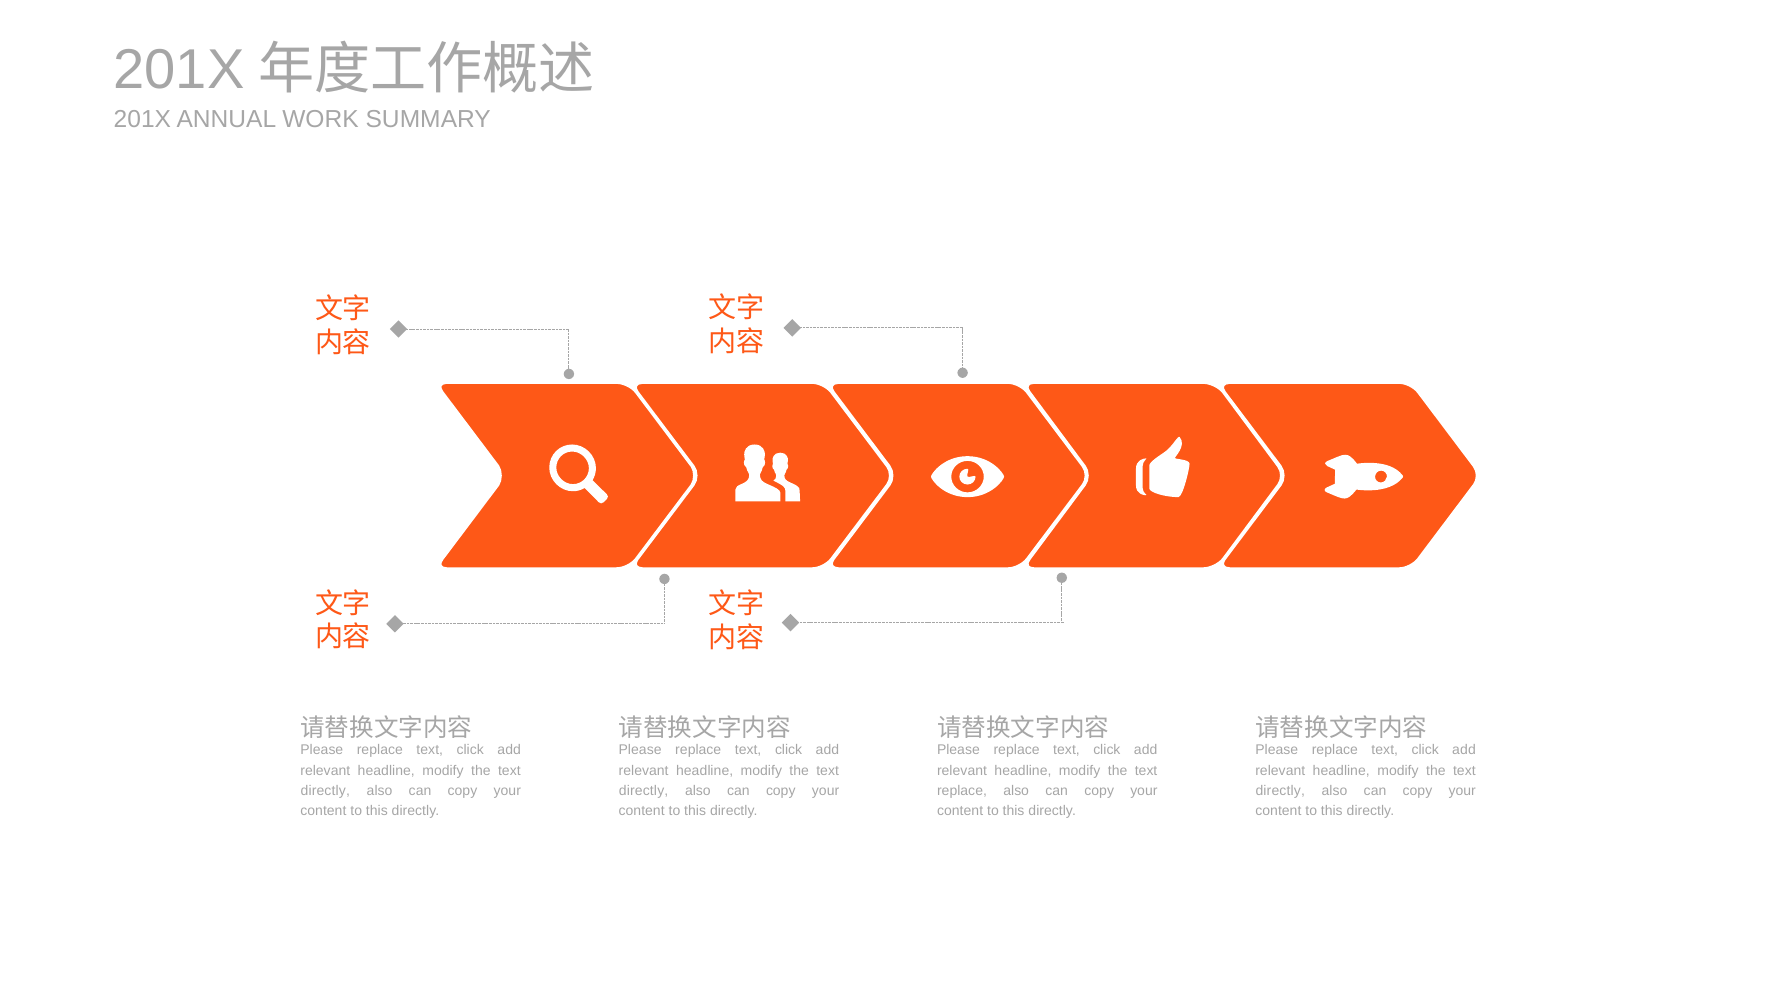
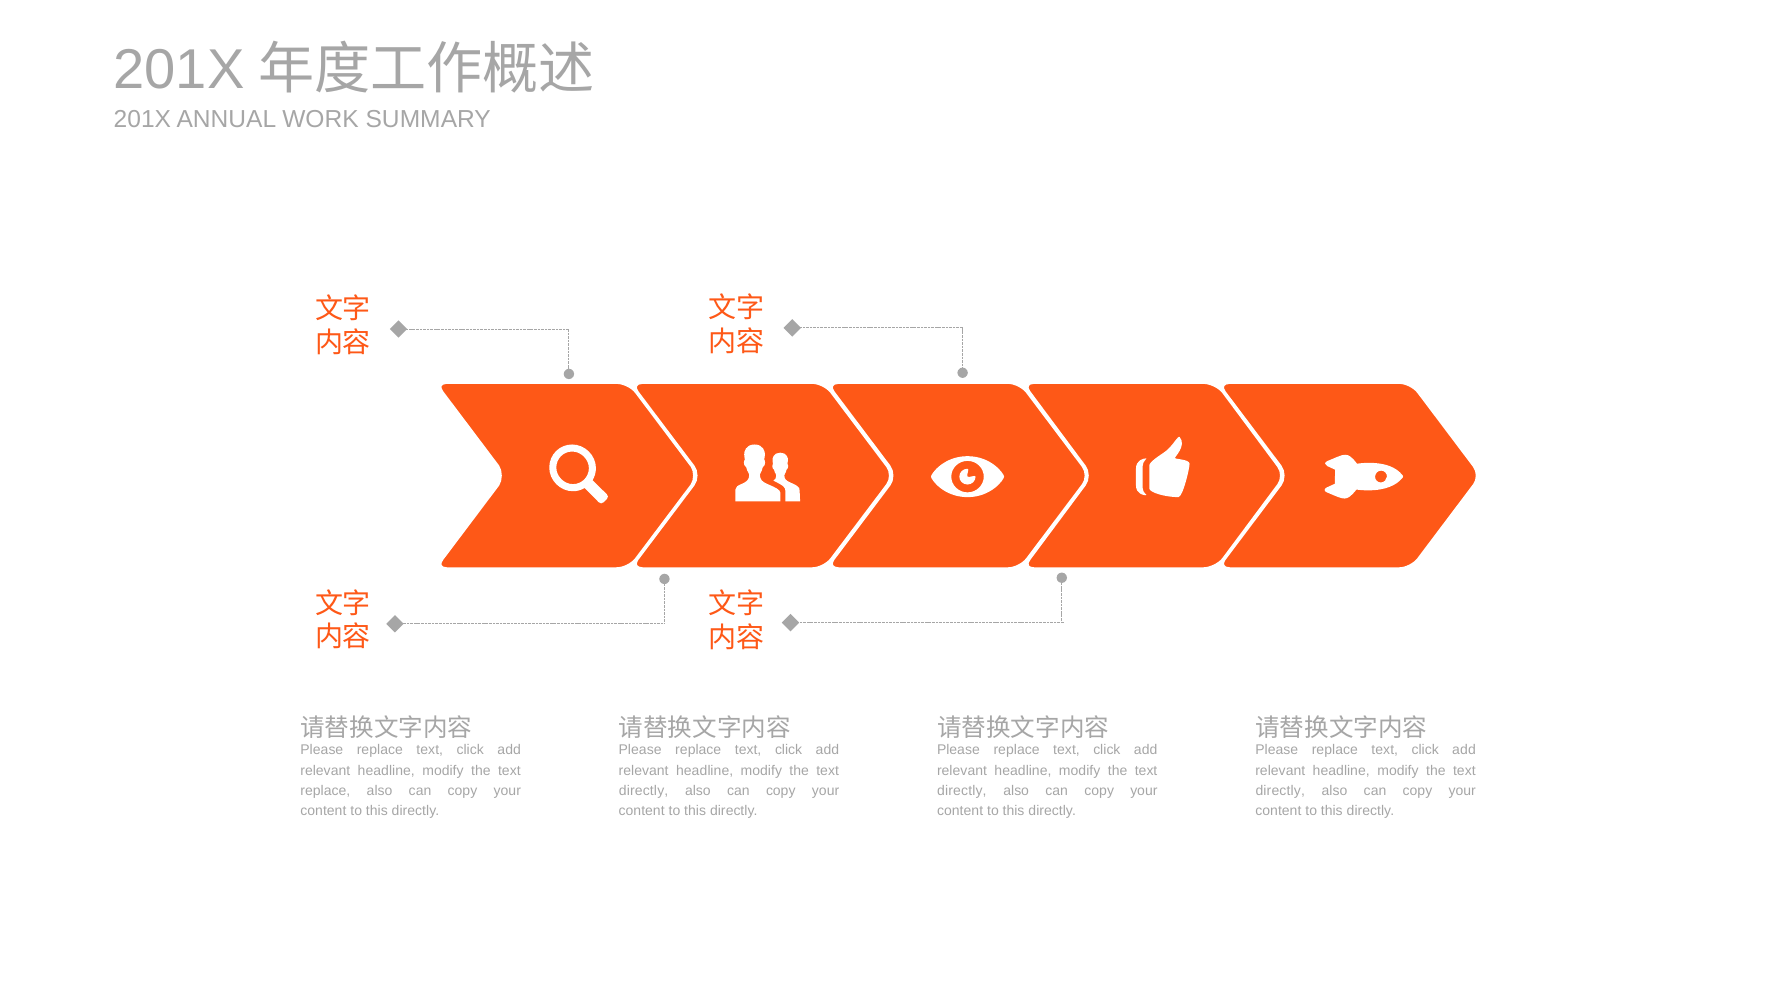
directly at (325, 790): directly -> replace
replace at (962, 790): replace -> directly
